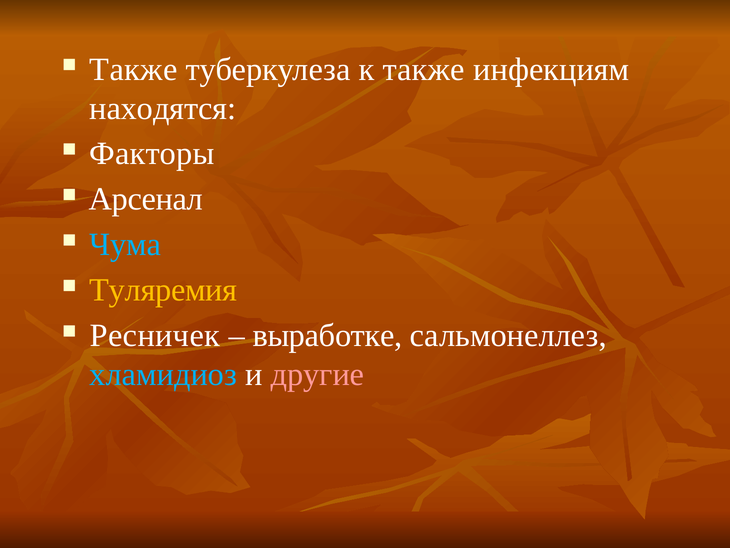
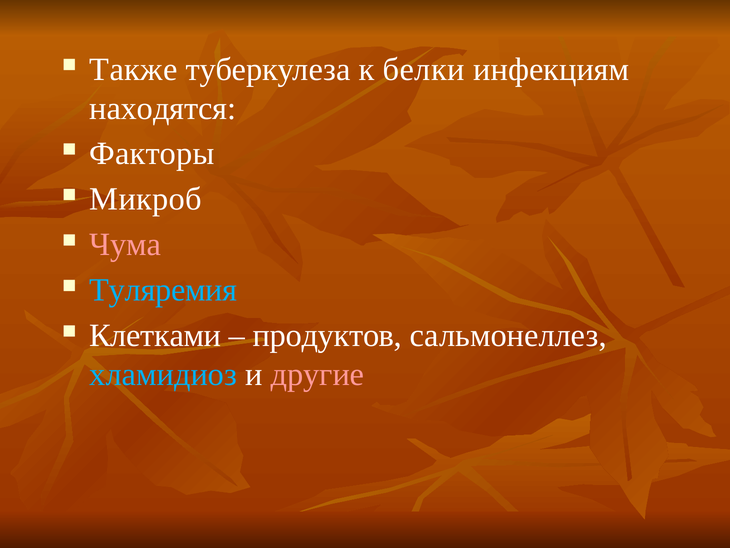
к также: также -> белки
Арсенал: Арсенал -> Микроб
Чума colour: light blue -> pink
Туляремия colour: yellow -> light blue
Ресничек: Ресничек -> Клетками
выработке: выработке -> продуктов
